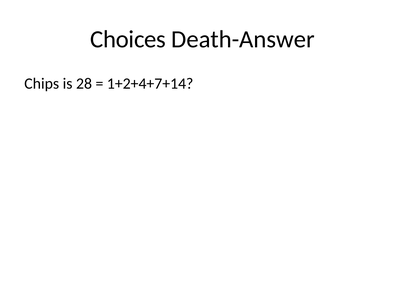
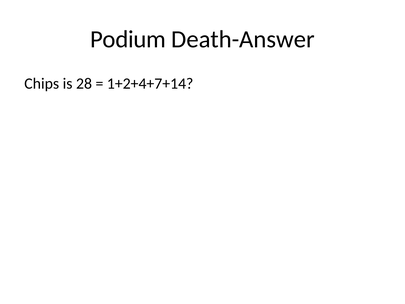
Choices: Choices -> Podium
